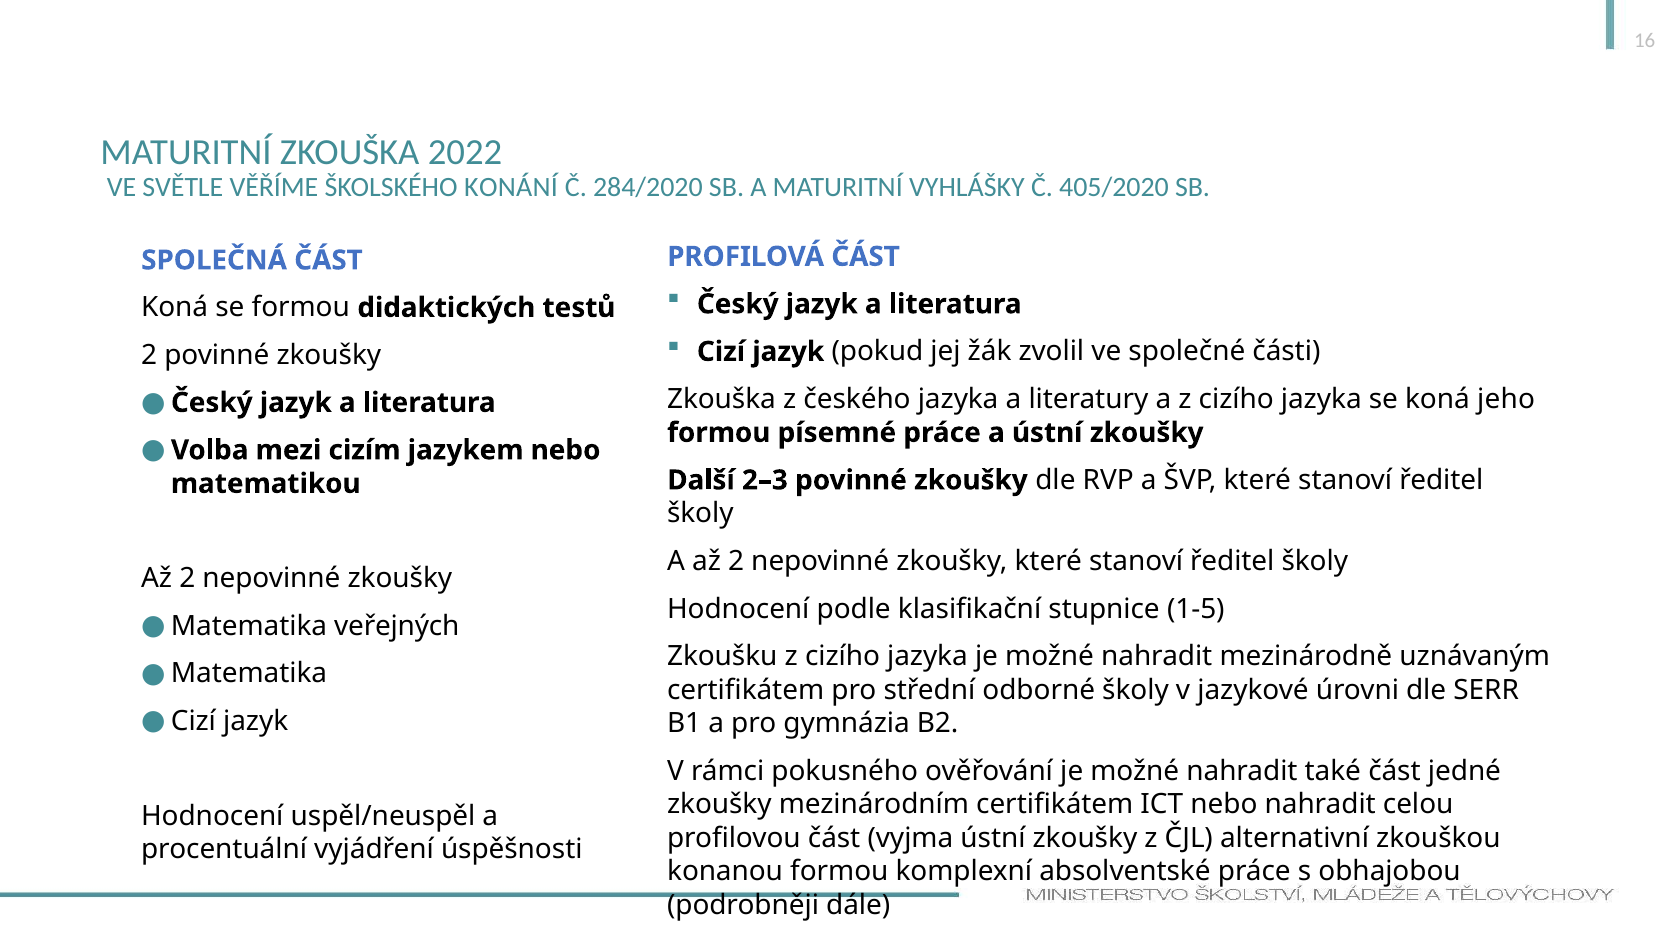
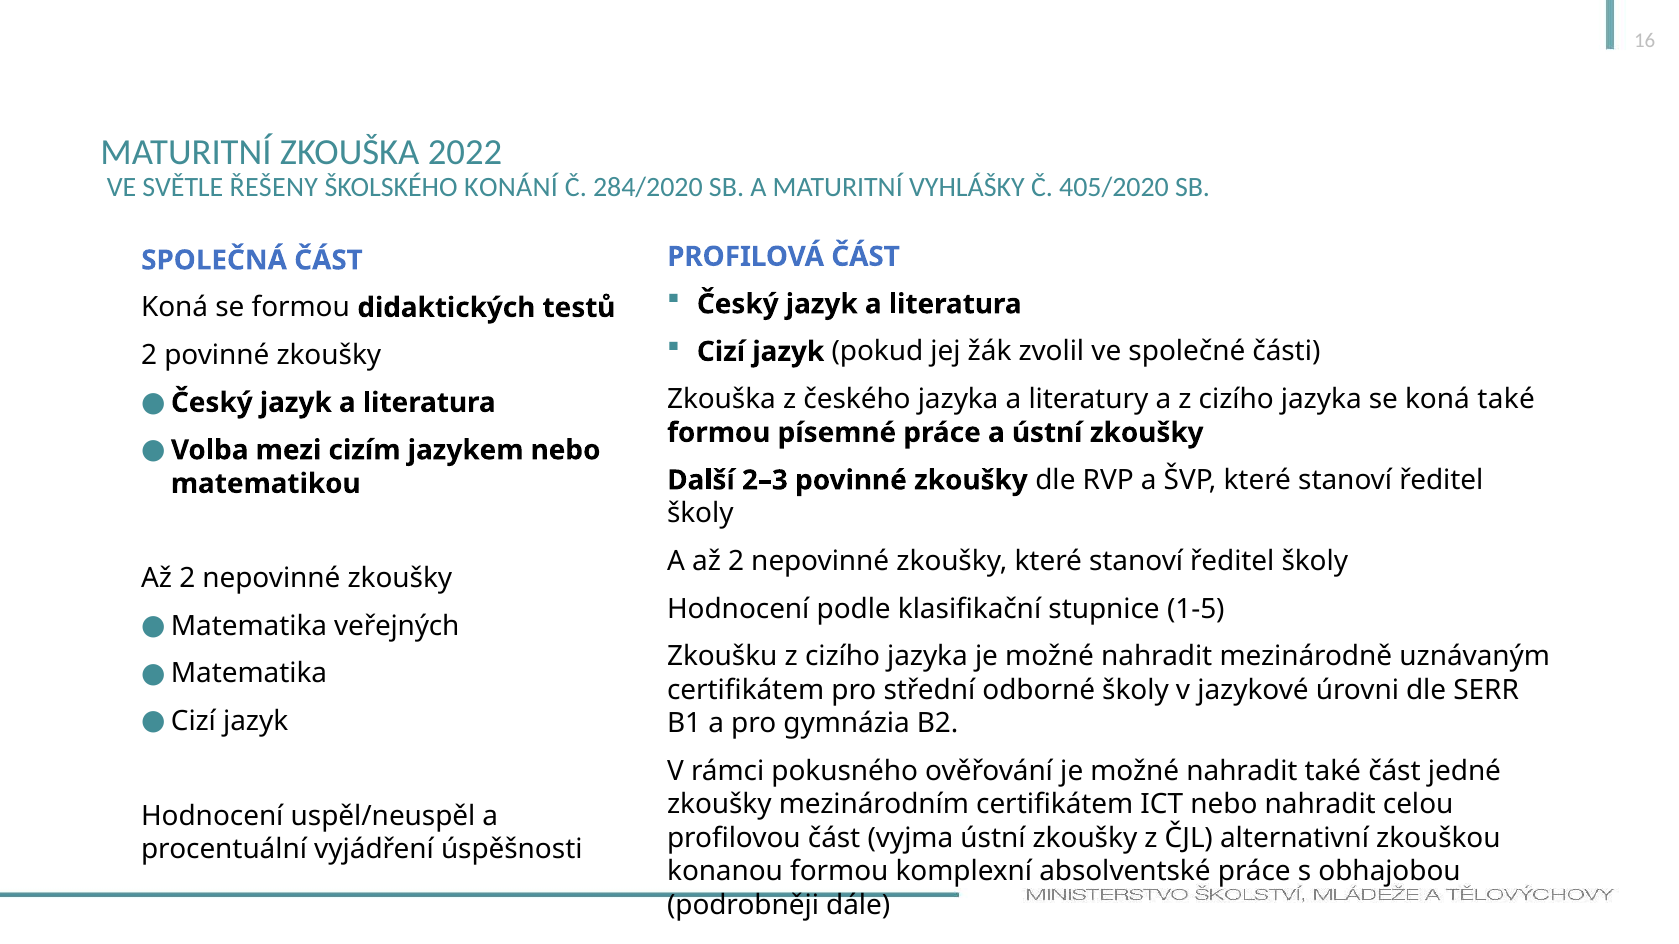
VĚŘÍME: VĚŘÍME -> ŘEŠENY
koná jeho: jeho -> také
